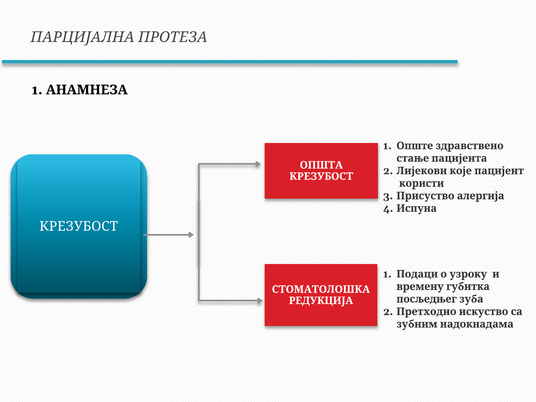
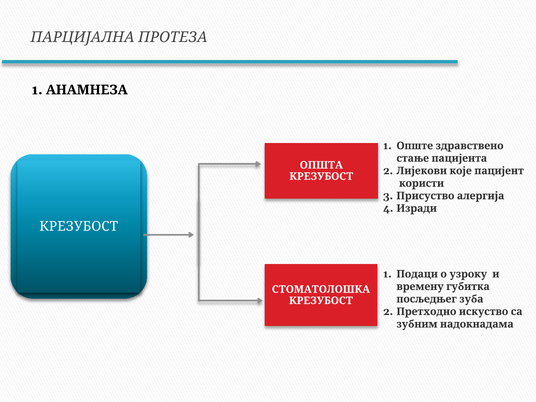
Испуна: Испуна -> Изради
РЕДУКЦИЈА at (321, 301): РЕДУКЦИЈА -> КРЕЗУБОСТ
